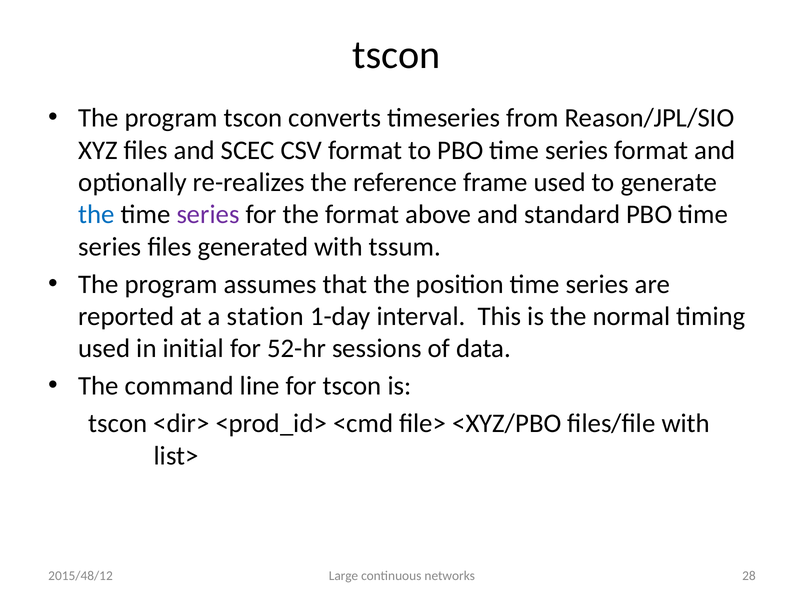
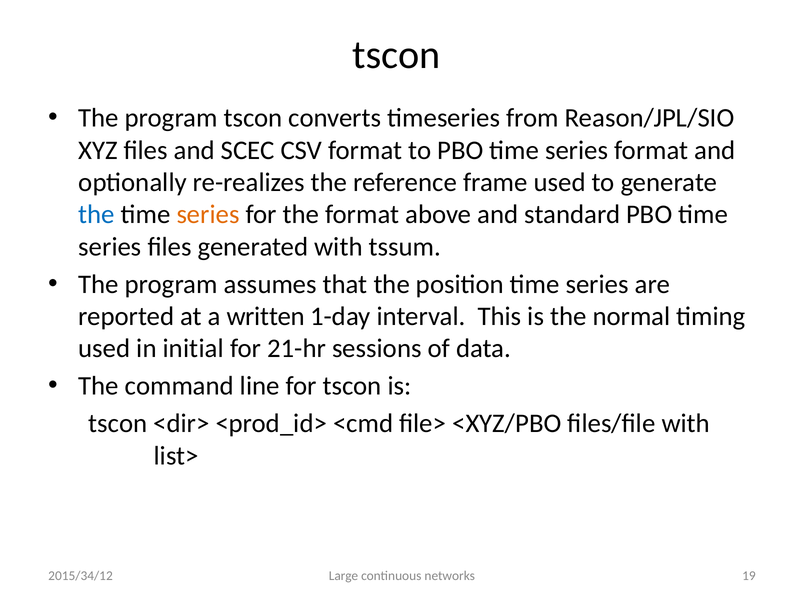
series at (208, 215) colour: purple -> orange
station: station -> written
52-hr: 52-hr -> 21-hr
28: 28 -> 19
2015/48/12: 2015/48/12 -> 2015/34/12
